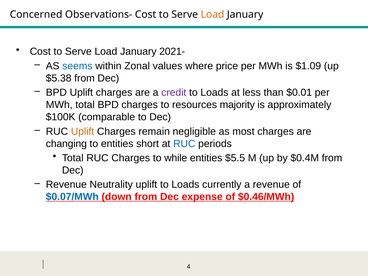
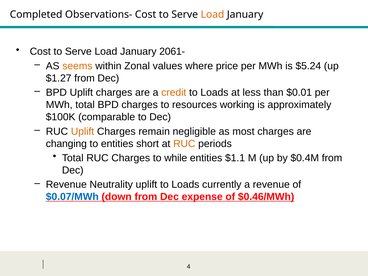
Concerned: Concerned -> Completed
2021-: 2021- -> 2061-
seems colour: blue -> orange
$1.09: $1.09 -> $5.24
$5.38: $5.38 -> $1.27
credit colour: purple -> orange
majority: majority -> working
RUC at (184, 144) colour: blue -> orange
$5.5: $5.5 -> $1.1
